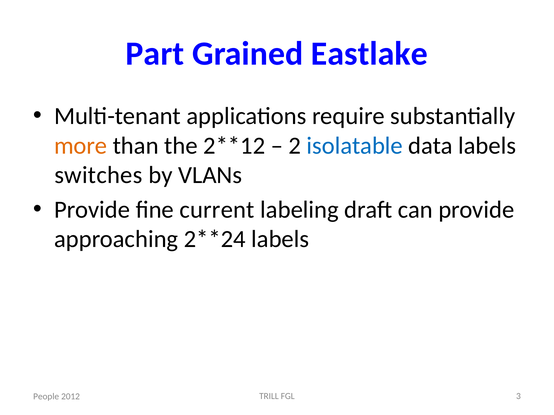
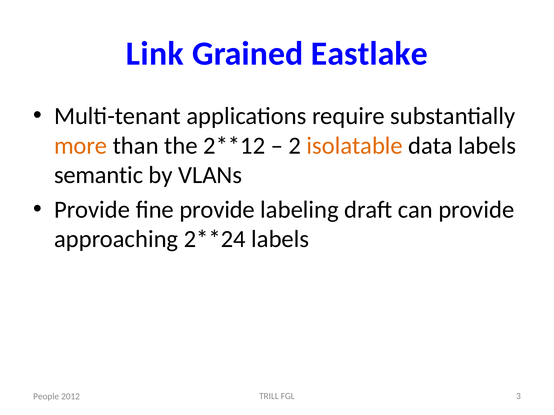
Part: Part -> Link
isolatable colour: blue -> orange
switches: switches -> semantic
fine current: current -> provide
